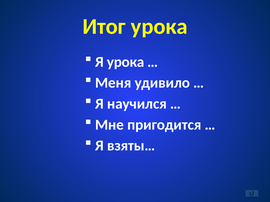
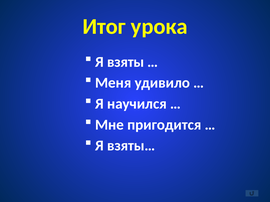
Я урока: урока -> взяты
